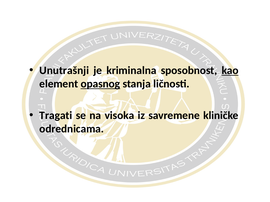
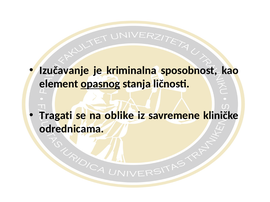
Unutrašnji: Unutrašnji -> Izučavanje
kao underline: present -> none
visoka: visoka -> oblike
